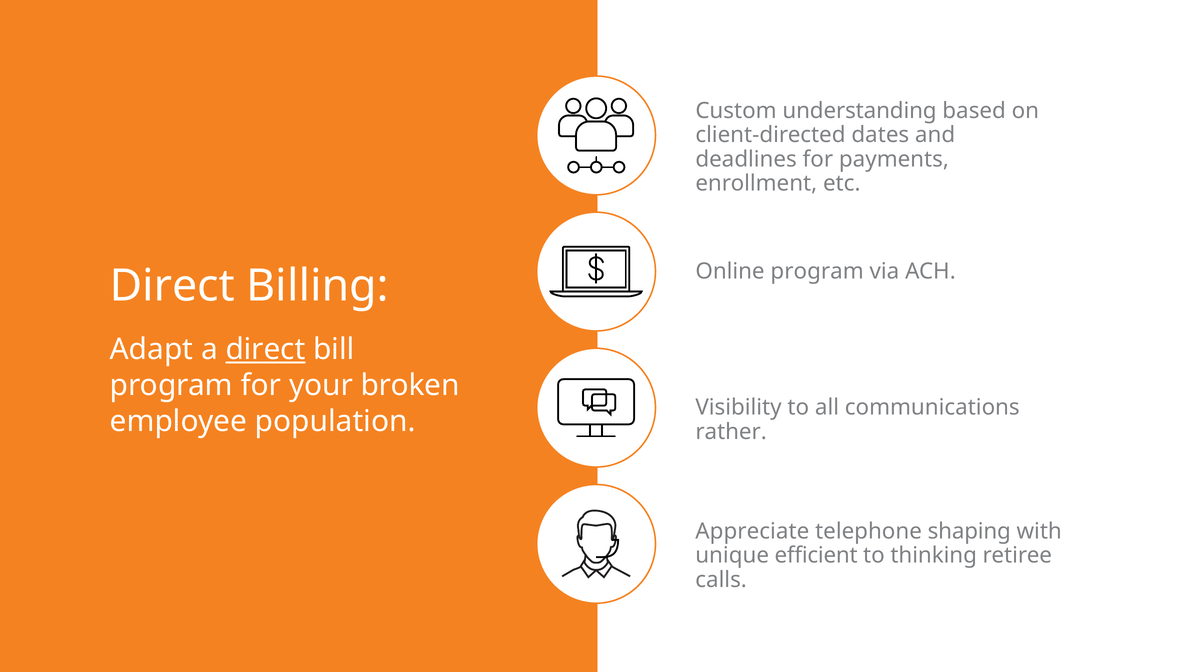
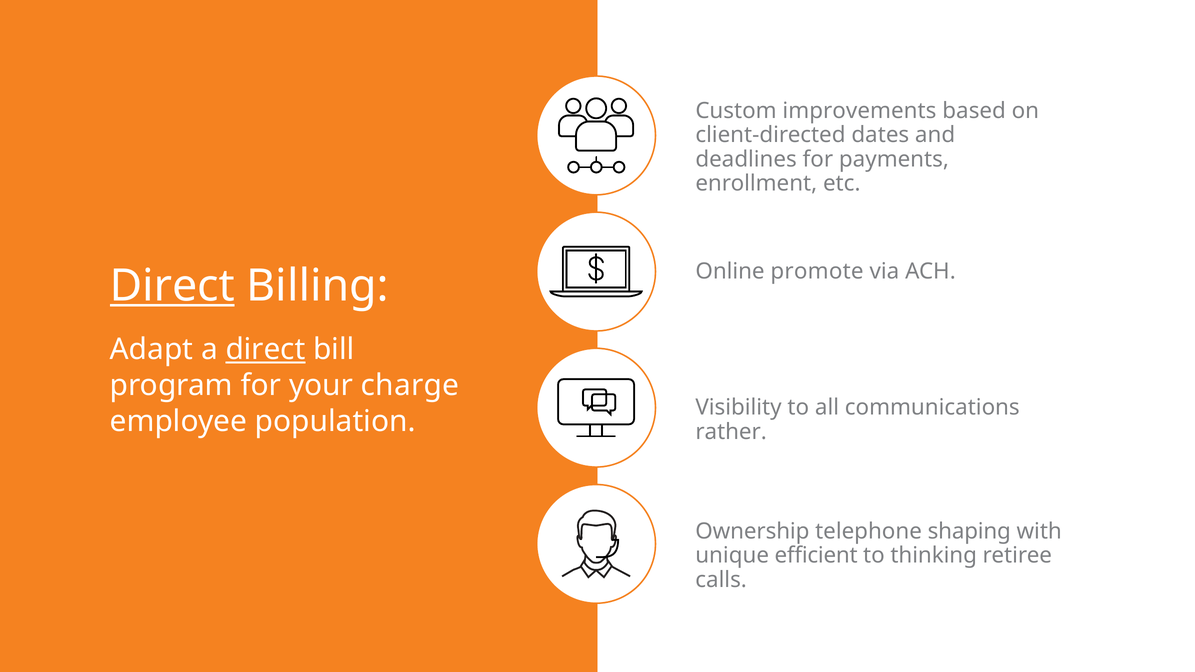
understanding: understanding -> improvements
Online program: program -> promote
Direct at (172, 286) underline: none -> present
broken: broken -> charge
Appreciate: Appreciate -> Ownership
